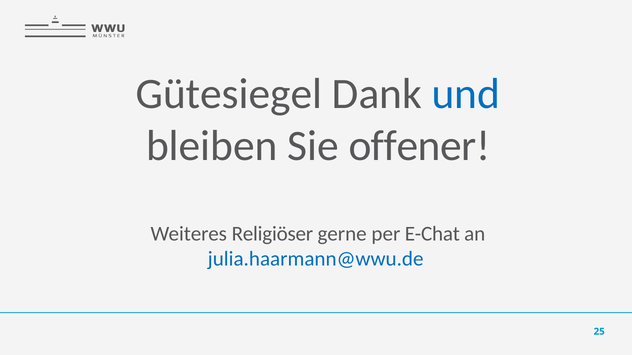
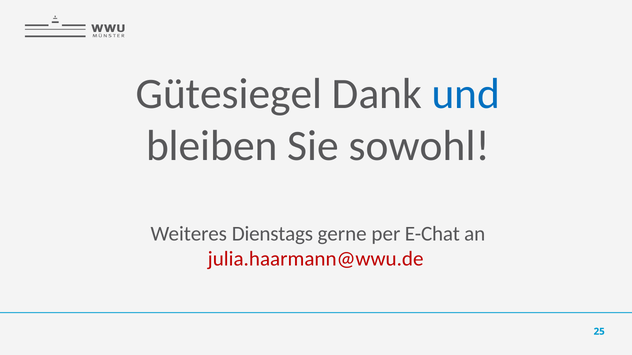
offener: offener -> sowohl
Religiöser: Religiöser -> Dienstags
julia.haarmann@wwu.de colour: blue -> red
